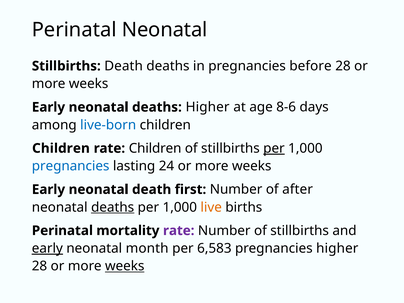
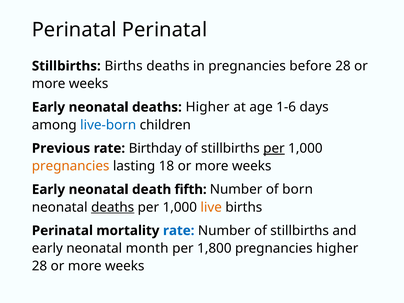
Perinatal Neonatal: Neonatal -> Perinatal
Stillbirths Death: Death -> Births
8-6: 8-6 -> 1-6
Children at (61, 148): Children -> Previous
rate Children: Children -> Birthday
pregnancies at (71, 166) colour: blue -> orange
24: 24 -> 18
first: first -> fifth
after: after -> born
rate at (179, 231) colour: purple -> blue
early at (47, 248) underline: present -> none
6,583: 6,583 -> 1,800
weeks at (125, 266) underline: present -> none
